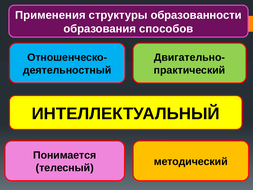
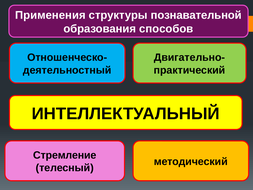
образованности: образованности -> познавательной
Понимается: Понимается -> Стремление
